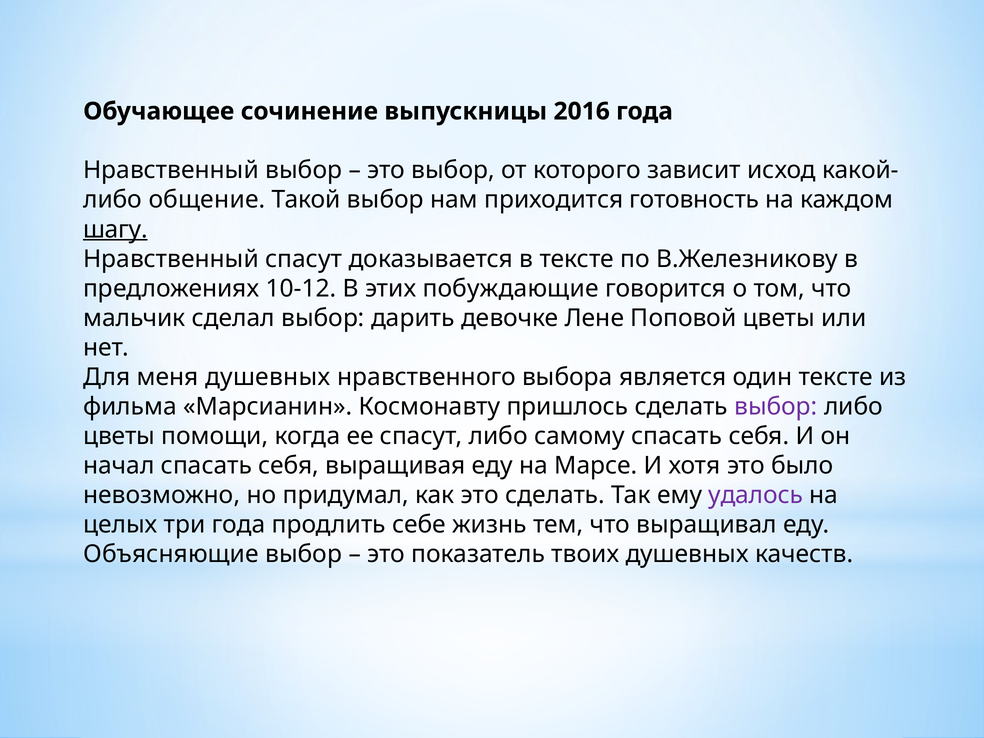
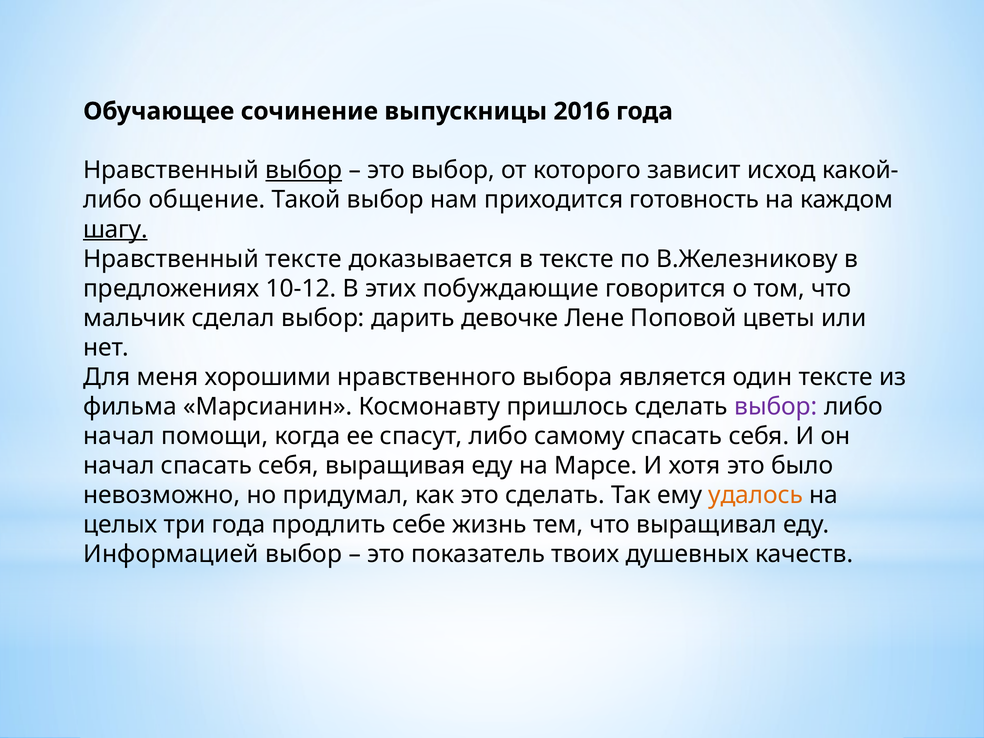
выбор at (304, 170) underline: none -> present
Нравственный спасут: спасут -> тексте
меня душевных: душевных -> хорошими
цветы at (119, 436): цветы -> начал
удалось colour: purple -> orange
Объясняющие: Объясняющие -> Информацией
